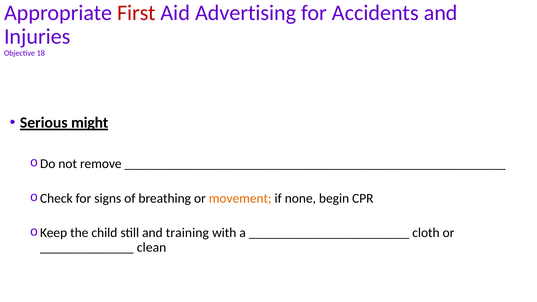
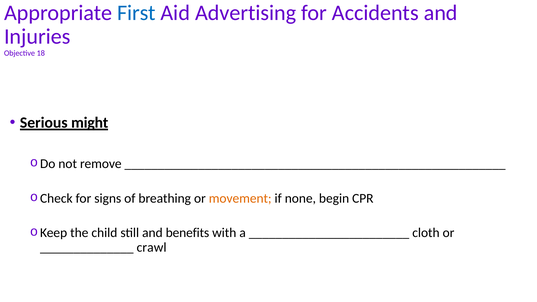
First colour: red -> blue
training: training -> benefits
clean: clean -> crawl
